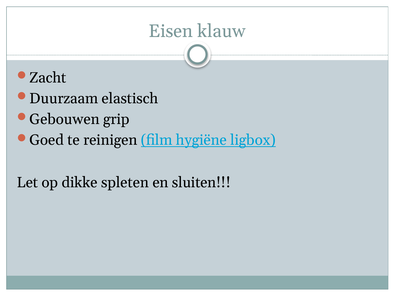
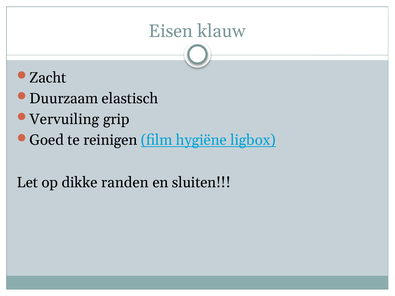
Gebouwen: Gebouwen -> Vervuiling
spleten: spleten -> randen
